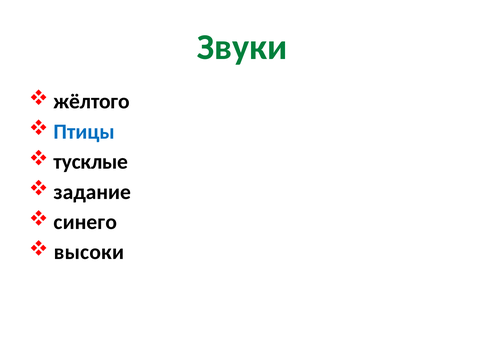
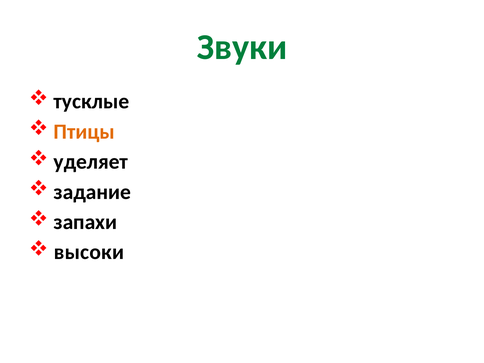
жёлтого: жёлтого -> тусклые
Птицы colour: blue -> orange
тусклые: тусклые -> уделяет
синего: синего -> запахи
